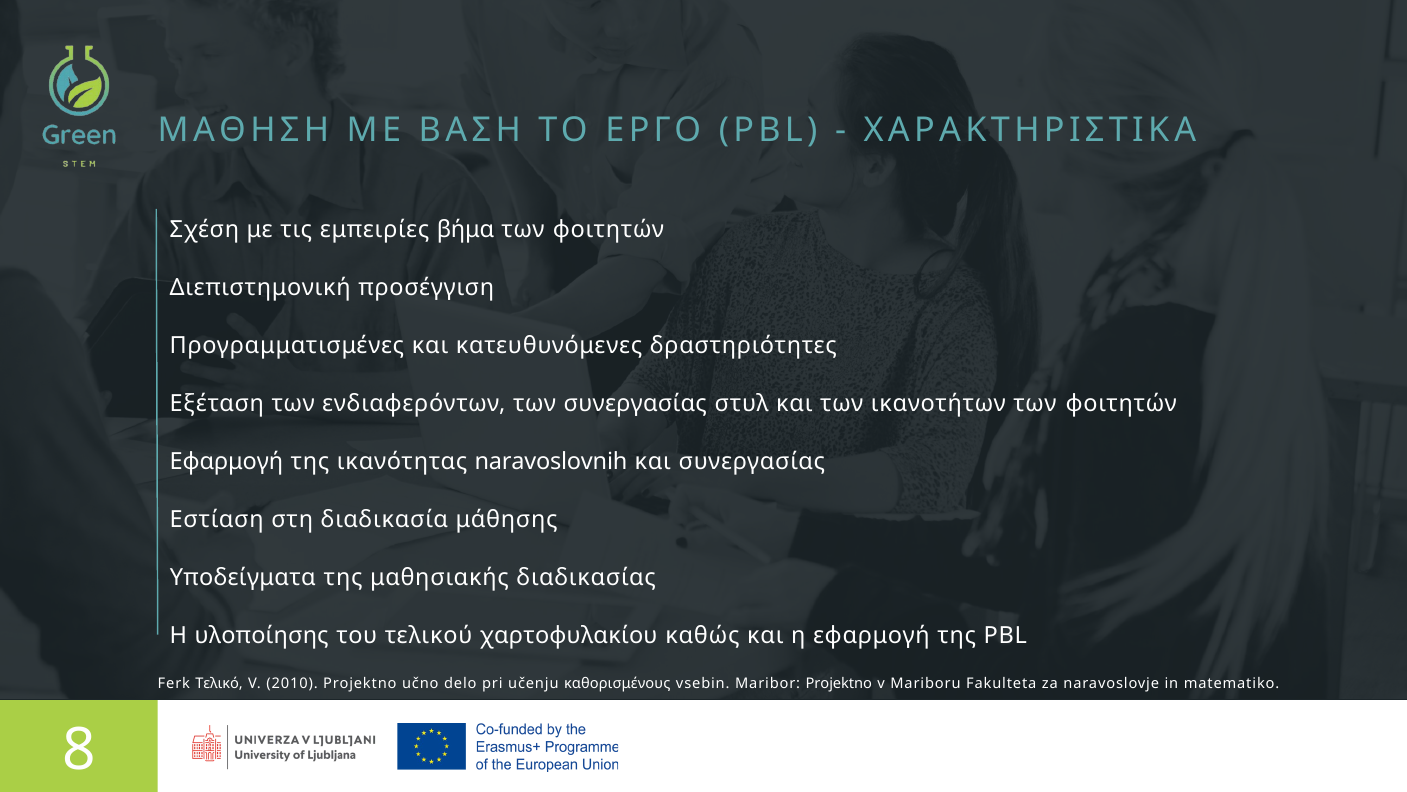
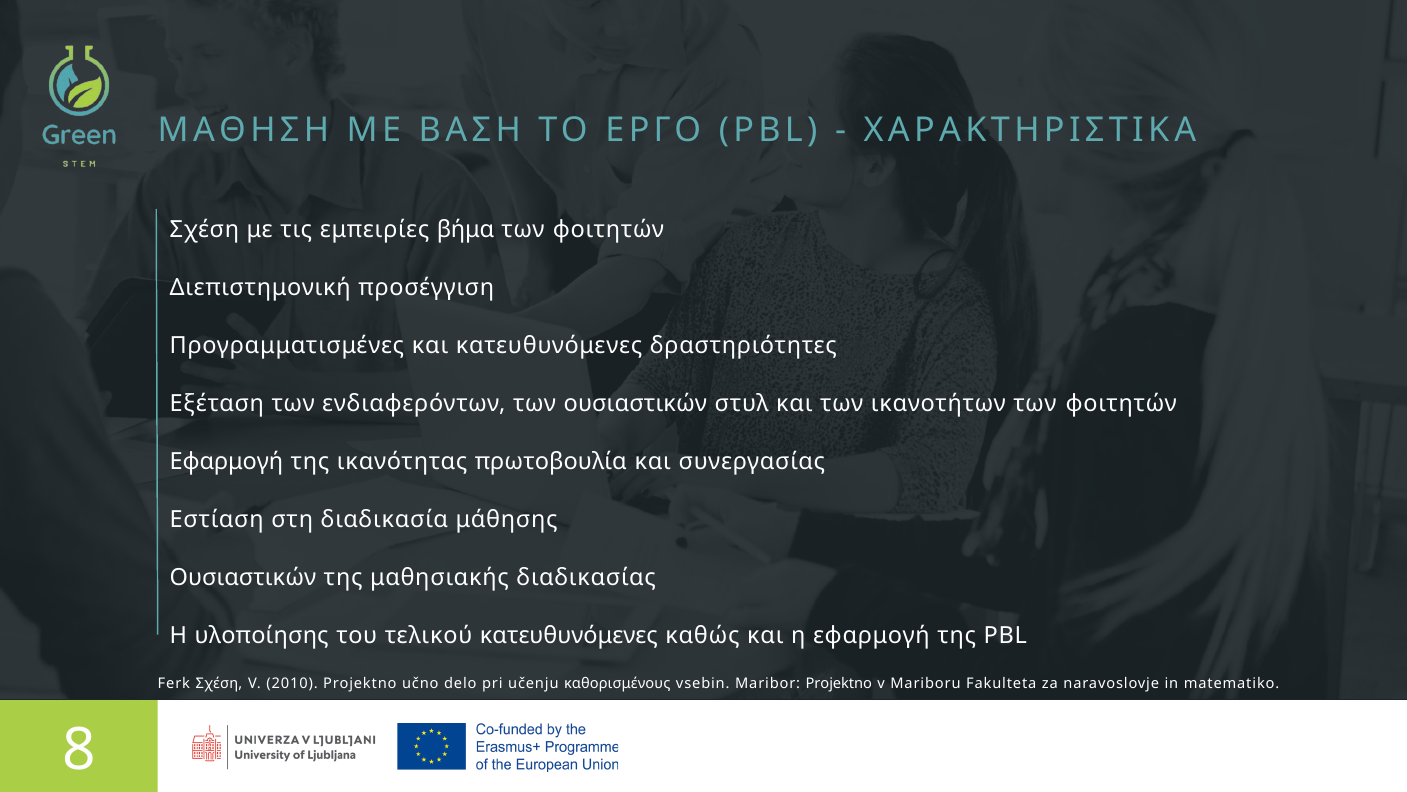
των συνεργασίας: συνεργασίας -> ουσιαστικών
naravoslovnih: naravoslovnih -> πρωτοβουλία
Υποδείγματα at (243, 577): Υποδείγματα -> Ουσιαστικών
τελικού χαρτοφυλακίου: χαρτοφυλακίου -> κατευθυνόμενες
Ferk Τελικό: Τελικό -> Σχέση
